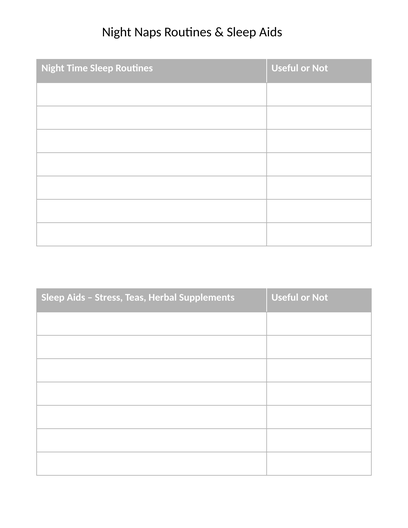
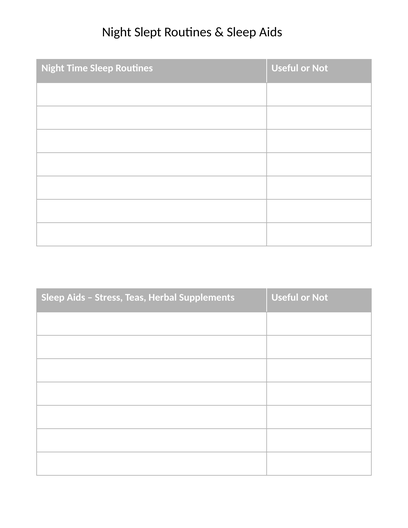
Naps: Naps -> Slept
